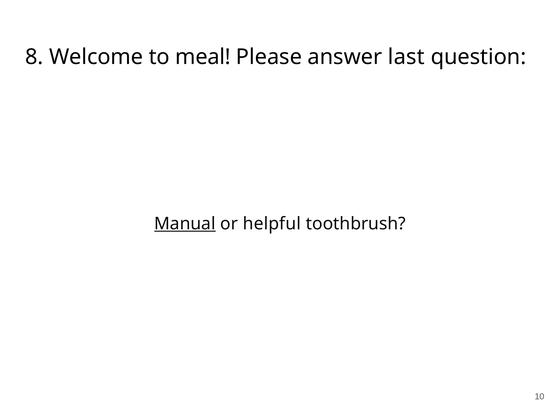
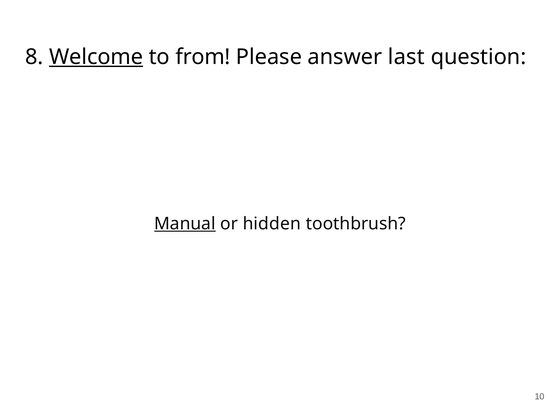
Welcome underline: none -> present
meal: meal -> from
helpful: helpful -> hidden
